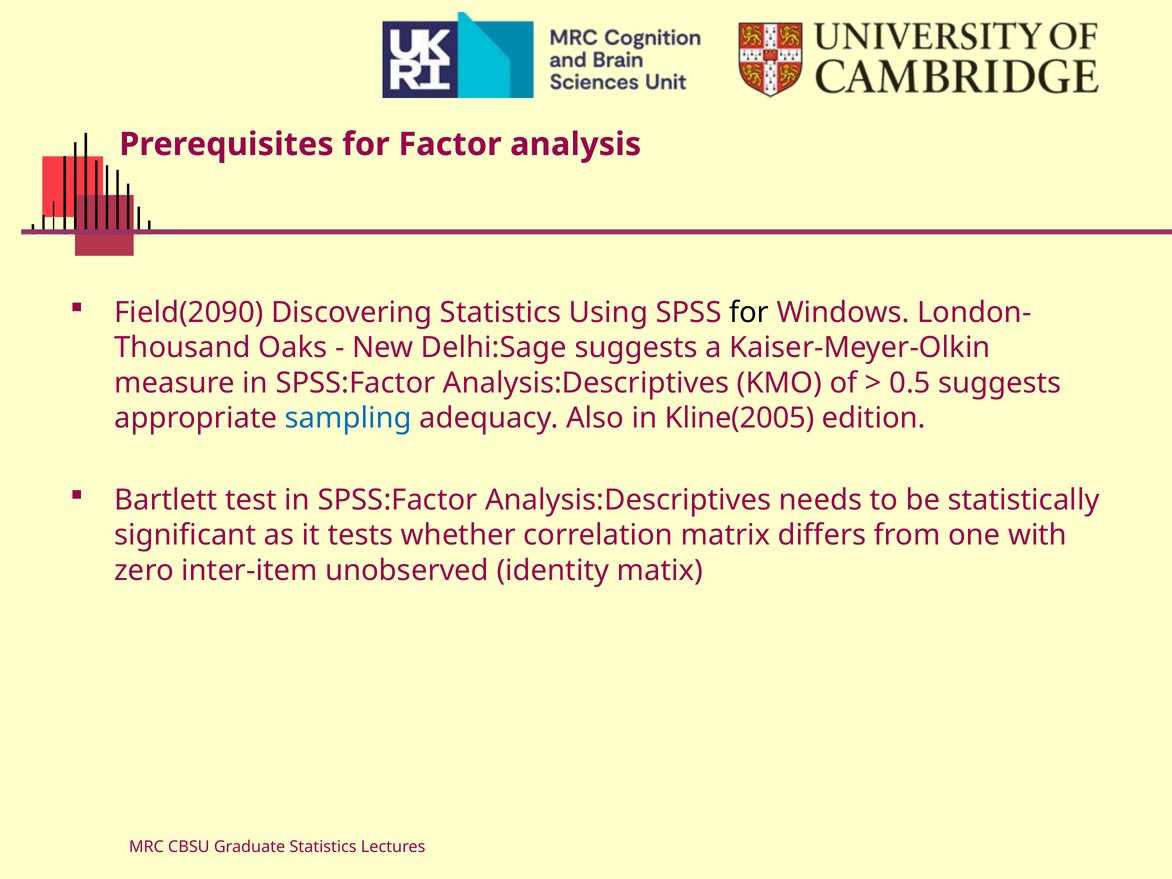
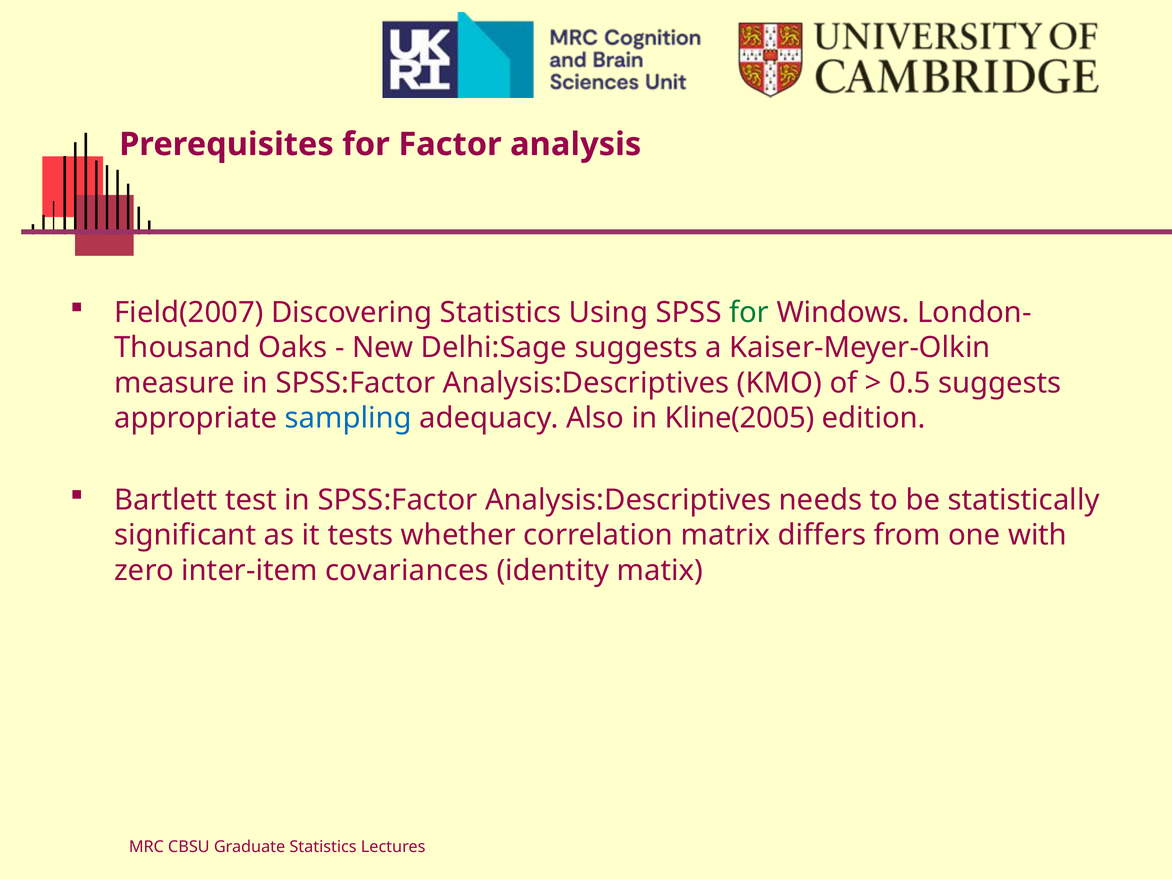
Field(2090: Field(2090 -> Field(2007
for at (749, 313) colour: black -> green
unobserved: unobserved -> covariances
